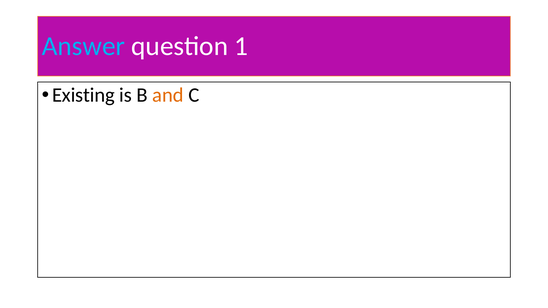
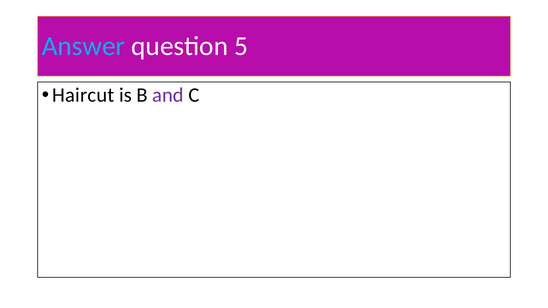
1: 1 -> 5
Existing: Existing -> Haircut
and colour: orange -> purple
